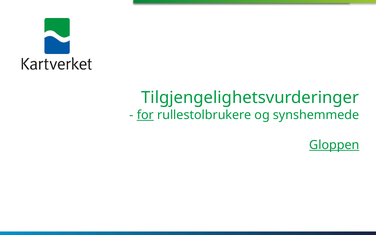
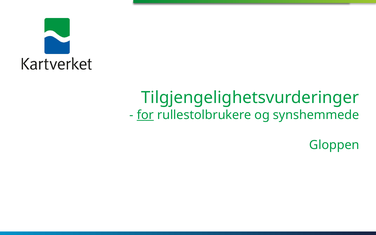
Gloppen underline: present -> none
